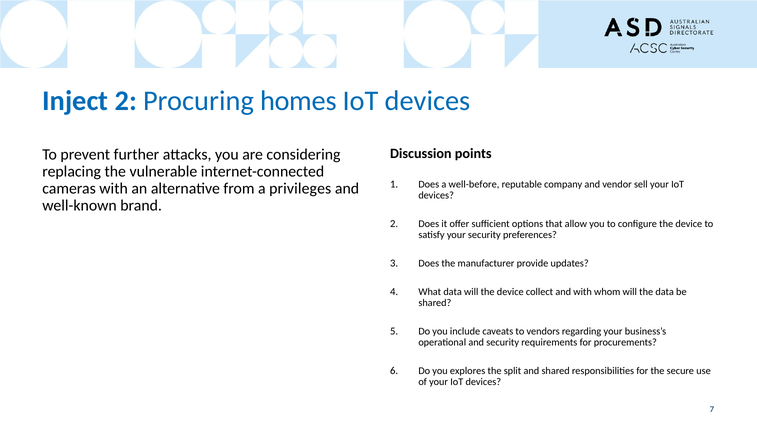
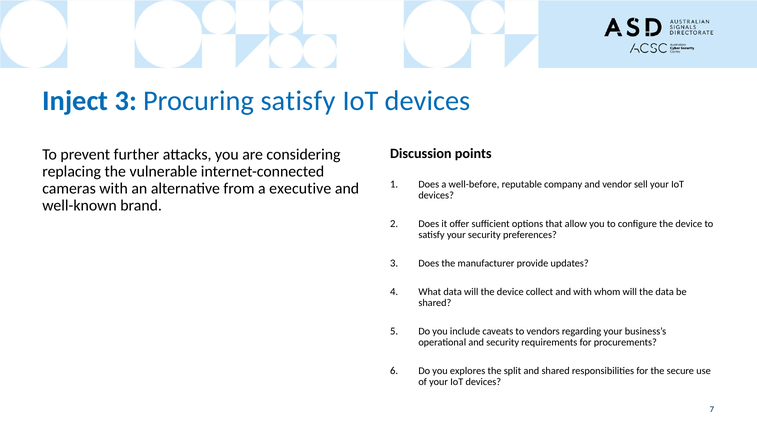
Inject 2: 2 -> 3
Procuring homes: homes -> satisfy
privileges: privileges -> executive
